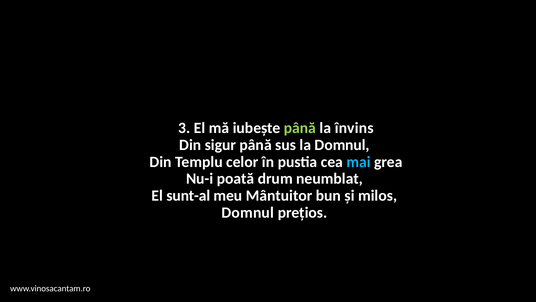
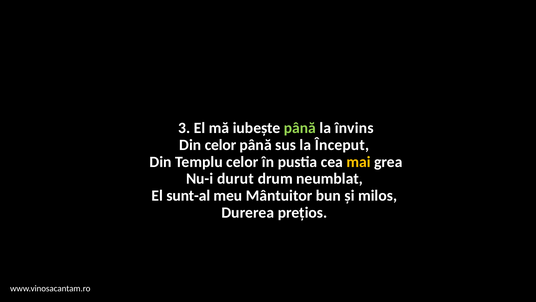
Din sigur: sigur -> celor
la Domnul: Domnul -> Început
mai colour: light blue -> yellow
poată: poată -> durut
Domnul at (248, 212): Domnul -> Durerea
